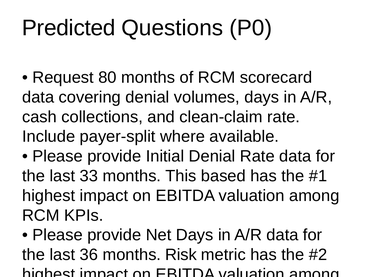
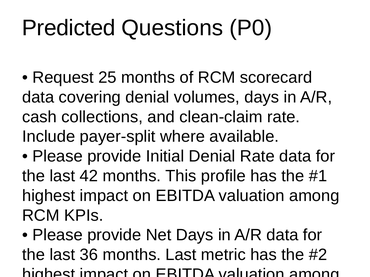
80: 80 -> 25
33: 33 -> 42
based: based -> profile
months Risk: Risk -> Last
